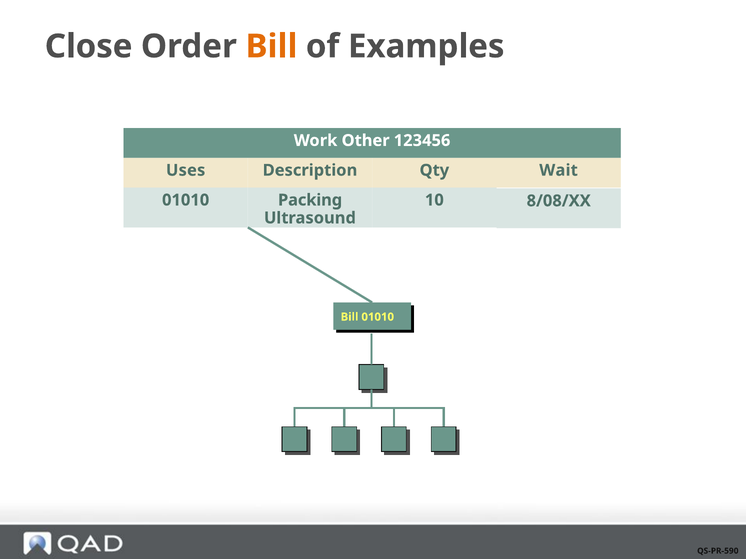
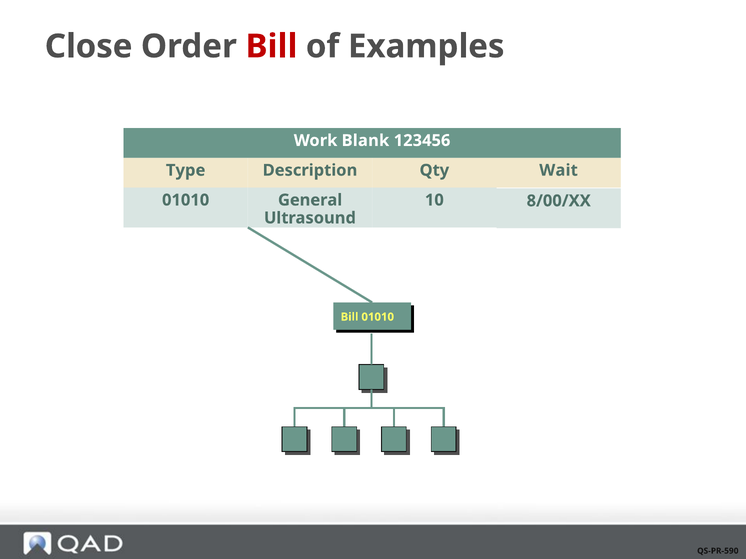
Bill at (271, 46) colour: orange -> red
Other: Other -> Blank
Uses: Uses -> Type
Packing: Packing -> General
8/08/XX: 8/08/XX -> 8/00/XX
